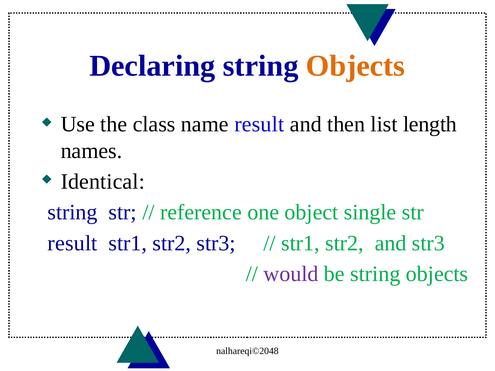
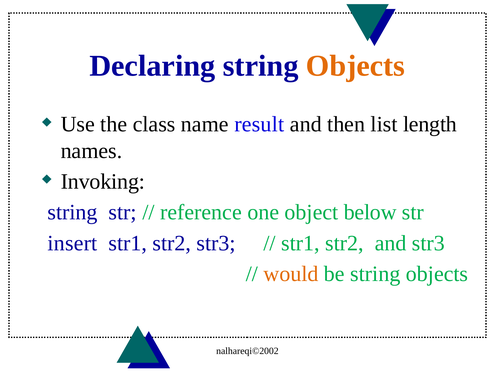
Identical: Identical -> Invoking
single: single -> below
result at (72, 243): result -> insert
would colour: purple -> orange
nalhareqi©2048: nalhareqi©2048 -> nalhareqi©2002
